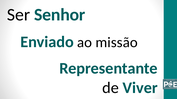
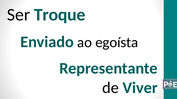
Senhor: Senhor -> Troque
missão: missão -> egoísta
